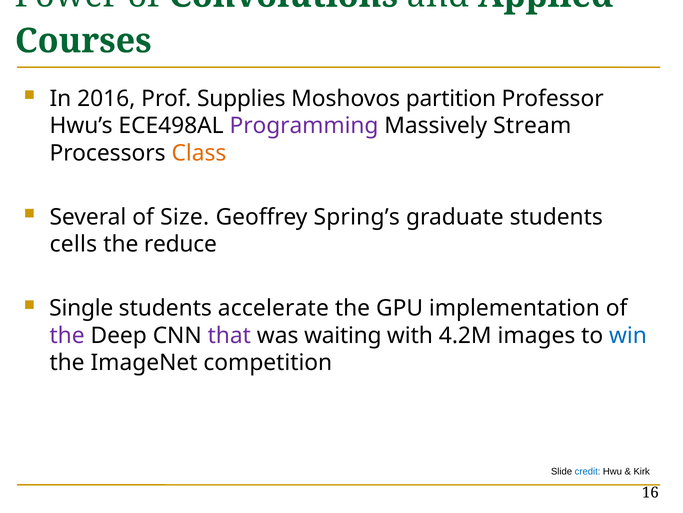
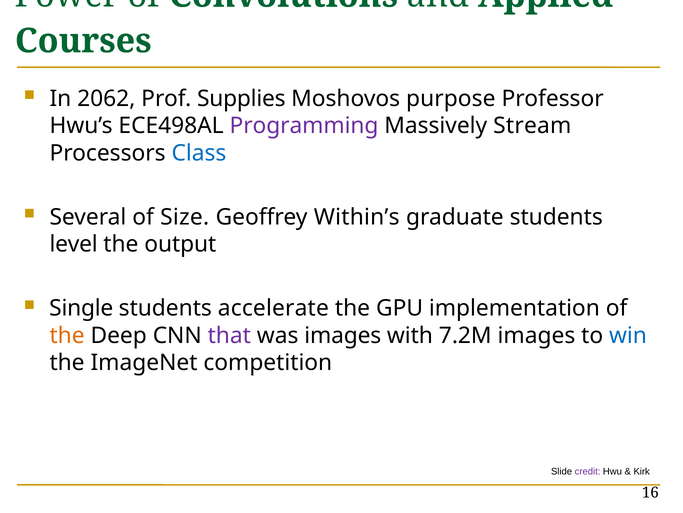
2016: 2016 -> 2062
partition: partition -> purpose
Class colour: orange -> blue
Spring’s: Spring’s -> Within’s
cells: cells -> level
reduce: reduce -> output
the at (67, 335) colour: purple -> orange
was waiting: waiting -> images
4.2M: 4.2M -> 7.2M
credit colour: blue -> purple
